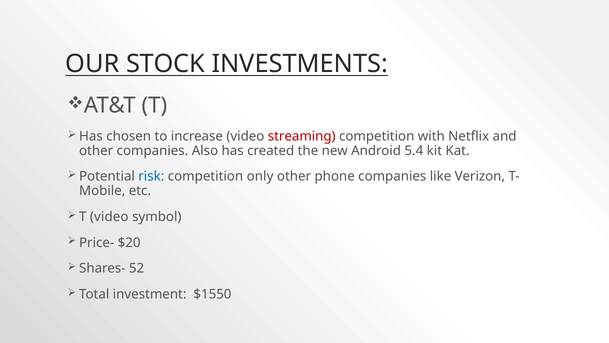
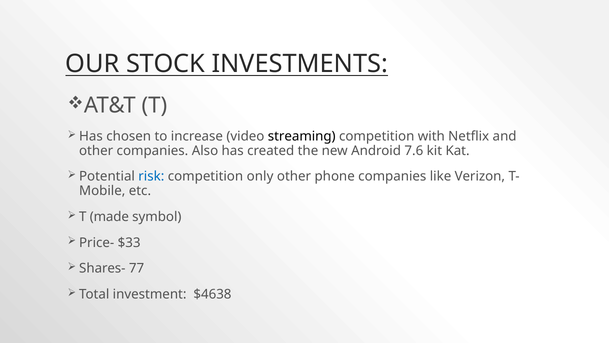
streaming colour: red -> black
5.4: 5.4 -> 7.6
T video: video -> made
$20: $20 -> $33
52: 52 -> 77
$1550: $1550 -> $4638
